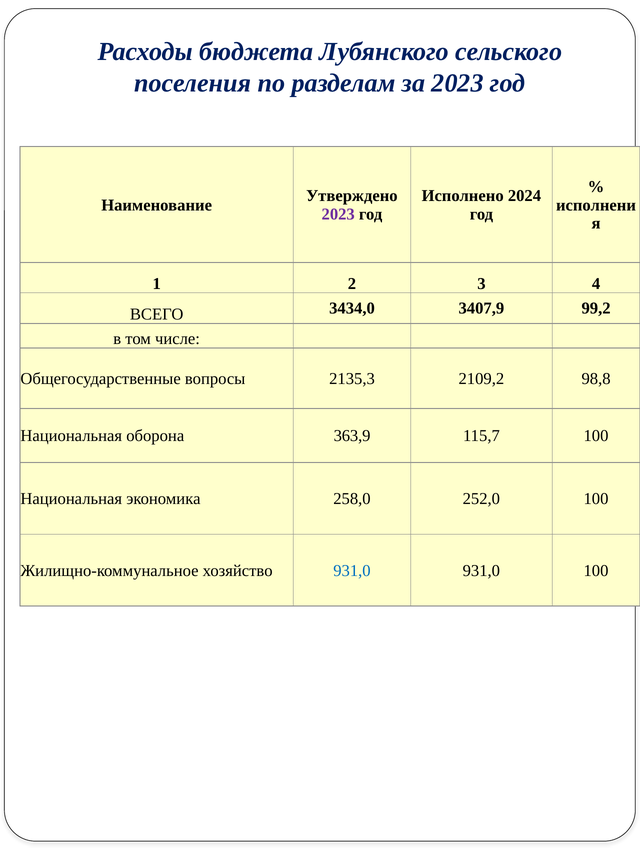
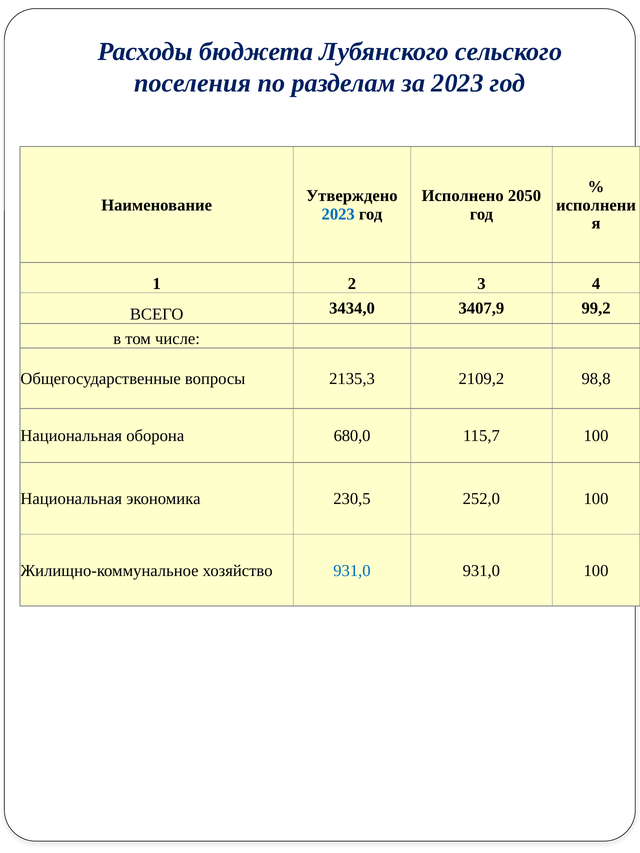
2024: 2024 -> 2050
2023 at (338, 214) colour: purple -> blue
363,9: 363,9 -> 680,0
258,0: 258,0 -> 230,5
